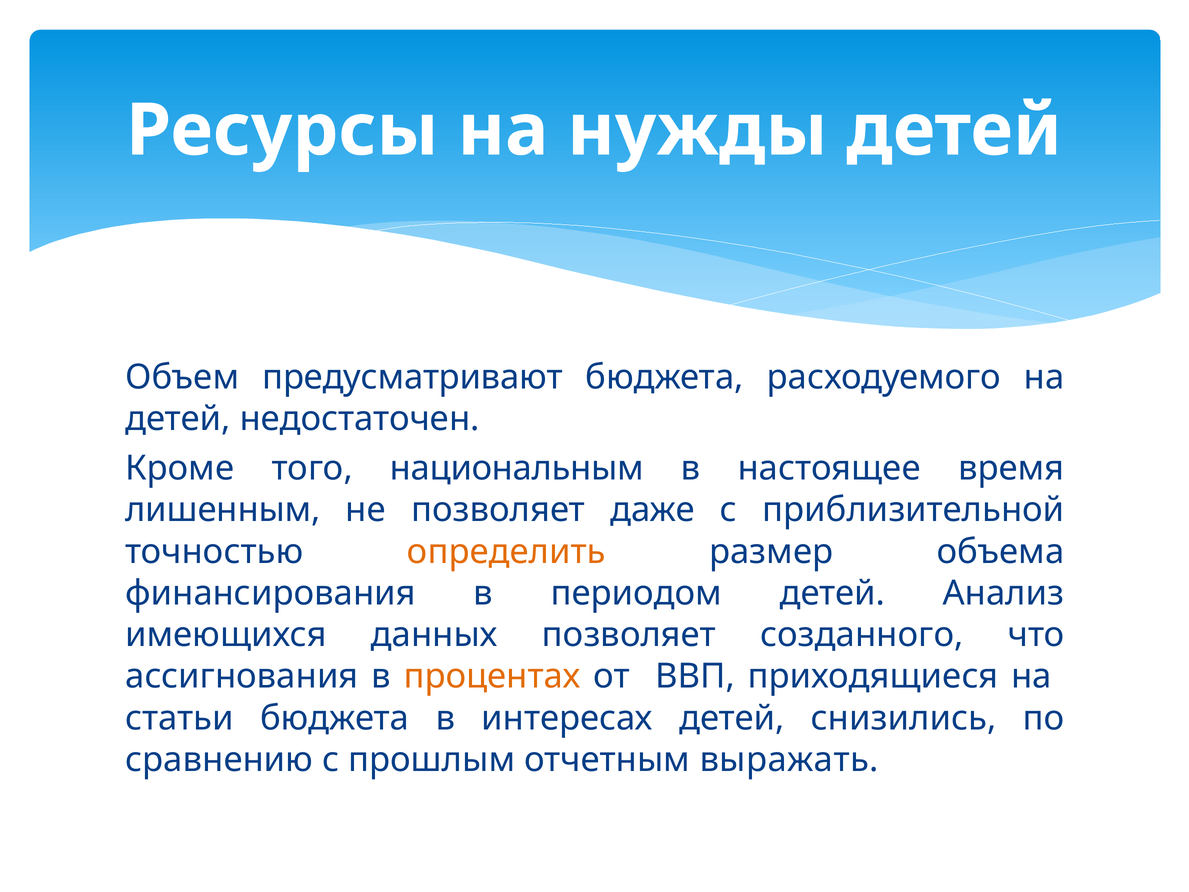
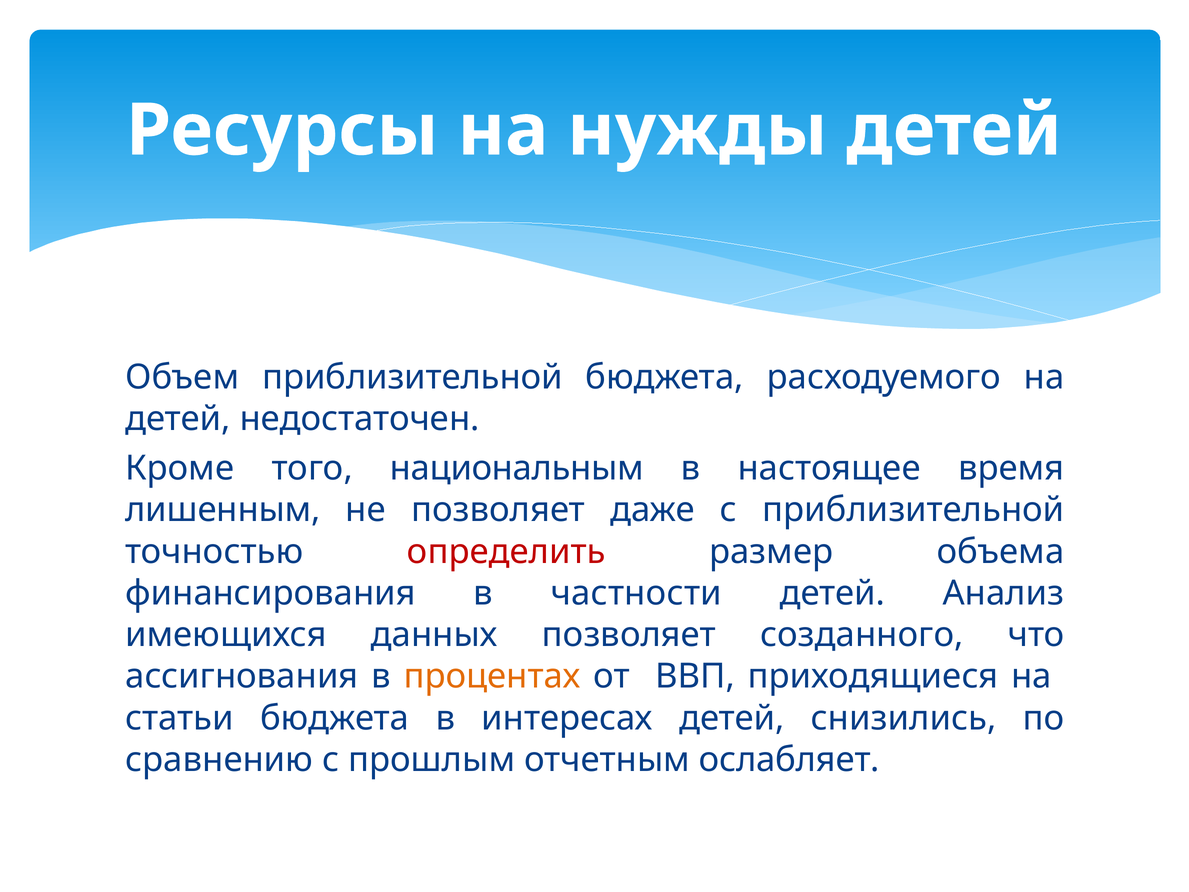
Объем предусматривают: предусматривают -> приблизительной
определить colour: orange -> red
периодом: периодом -> частности
выражать: выражать -> ослабляет
